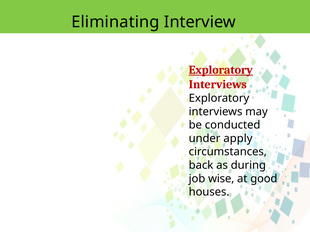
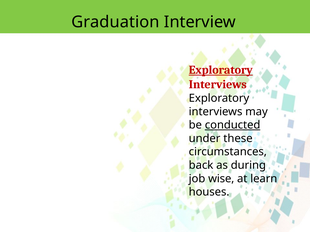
Eliminating: Eliminating -> Graduation
conducted underline: none -> present
apply: apply -> these
good: good -> learn
